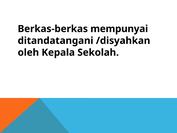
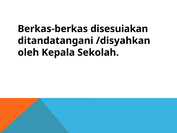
mempunyai: mempunyai -> disesuiakan
